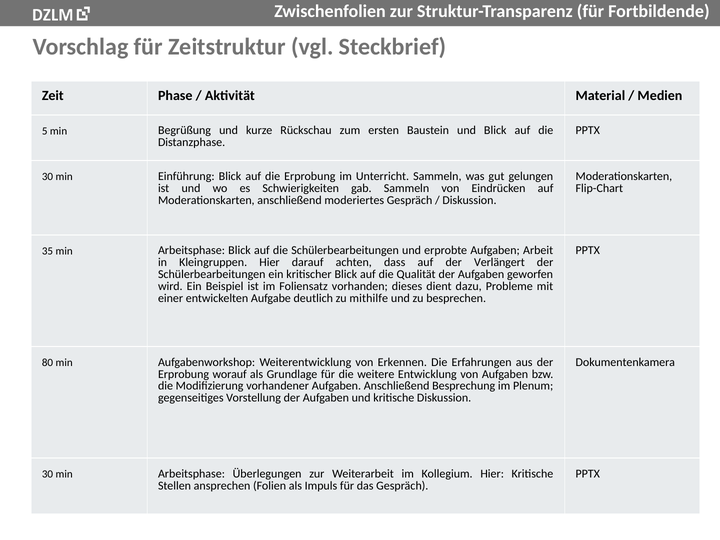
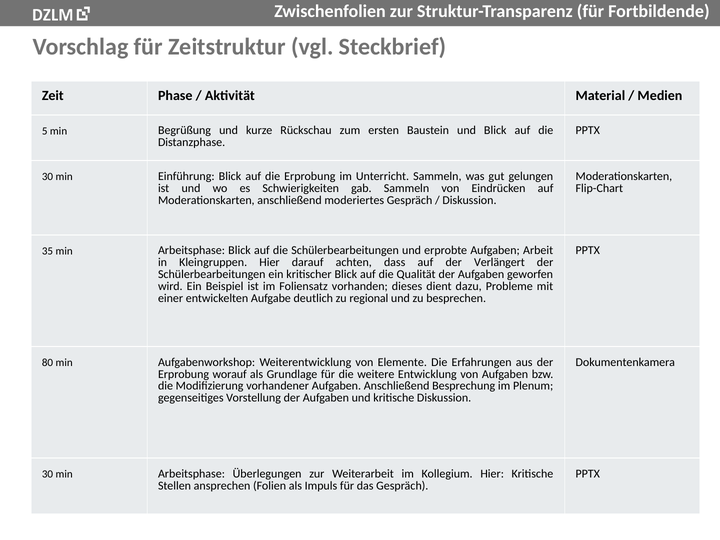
mithilfe: mithilfe -> regional
Erkennen: Erkennen -> Elemente
